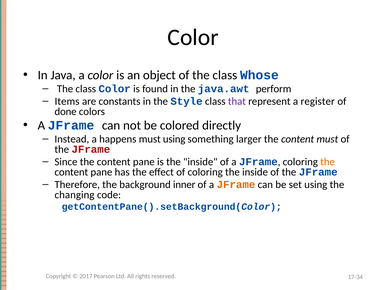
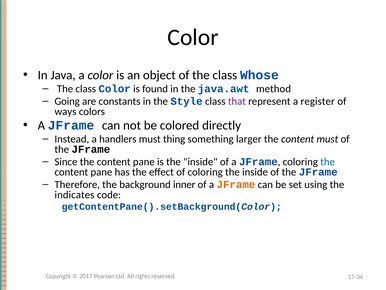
perform: perform -> method
Items: Items -> Going
done: done -> ways
happens: happens -> handlers
must using: using -> thing
JFrame at (91, 149) colour: red -> black
the at (328, 162) colour: orange -> blue
changing: changing -> indicates
